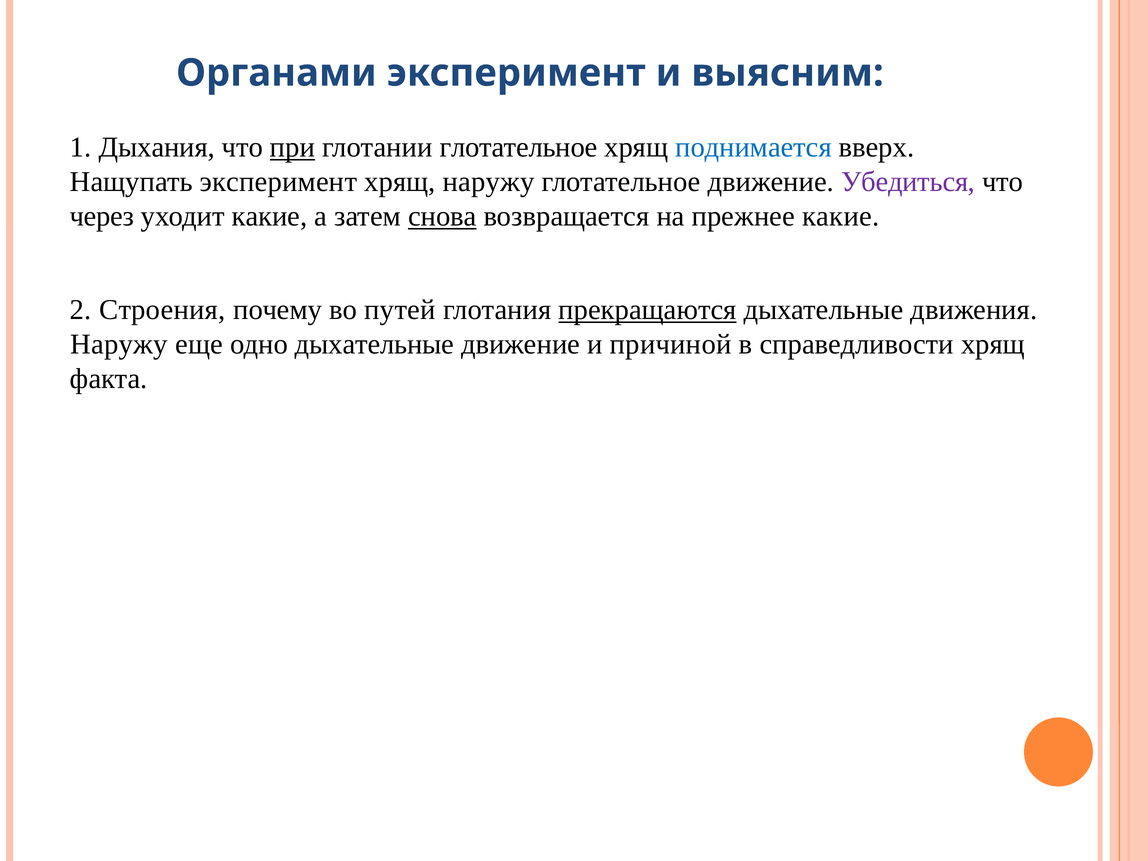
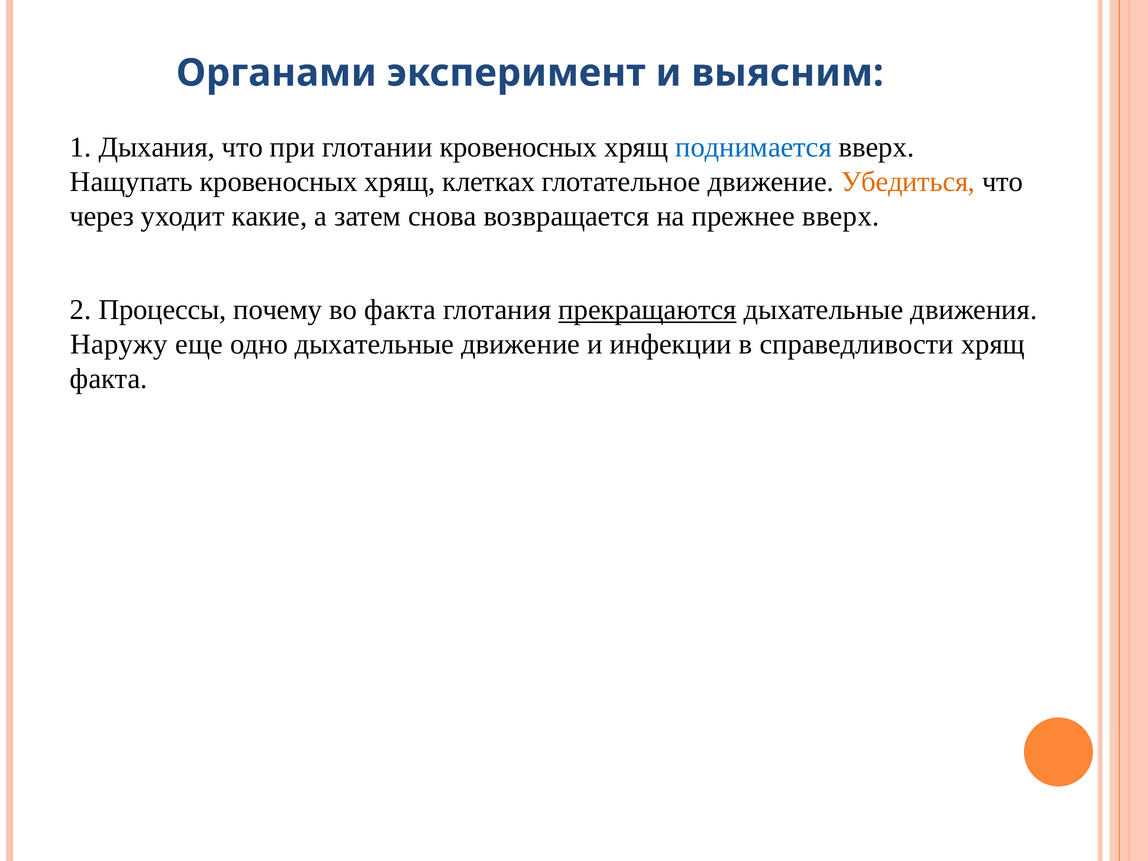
при underline: present -> none
глотании глотательное: глотательное -> кровеносных
Нащупать эксперимент: эксперимент -> кровеносных
хрящ наружу: наружу -> клетках
Убедиться colour: purple -> orange
снова underline: present -> none
прежнее какие: какие -> вверх
Строения: Строения -> Процессы
во путей: путей -> факта
причиной: причиной -> инфекции
